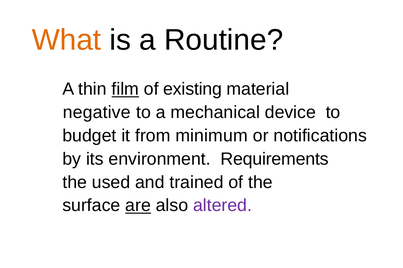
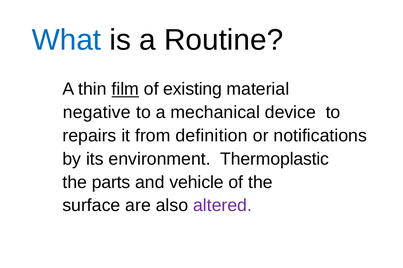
What colour: orange -> blue
budget: budget -> repairs
minimum: minimum -> definition
Requirements: Requirements -> Thermoplastic
used: used -> parts
trained: trained -> vehicle
are underline: present -> none
